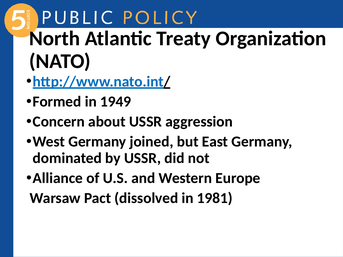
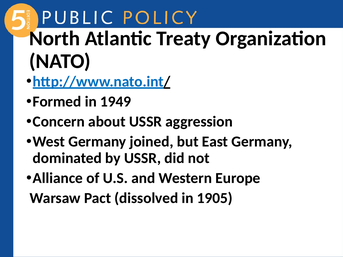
1981: 1981 -> 1905
